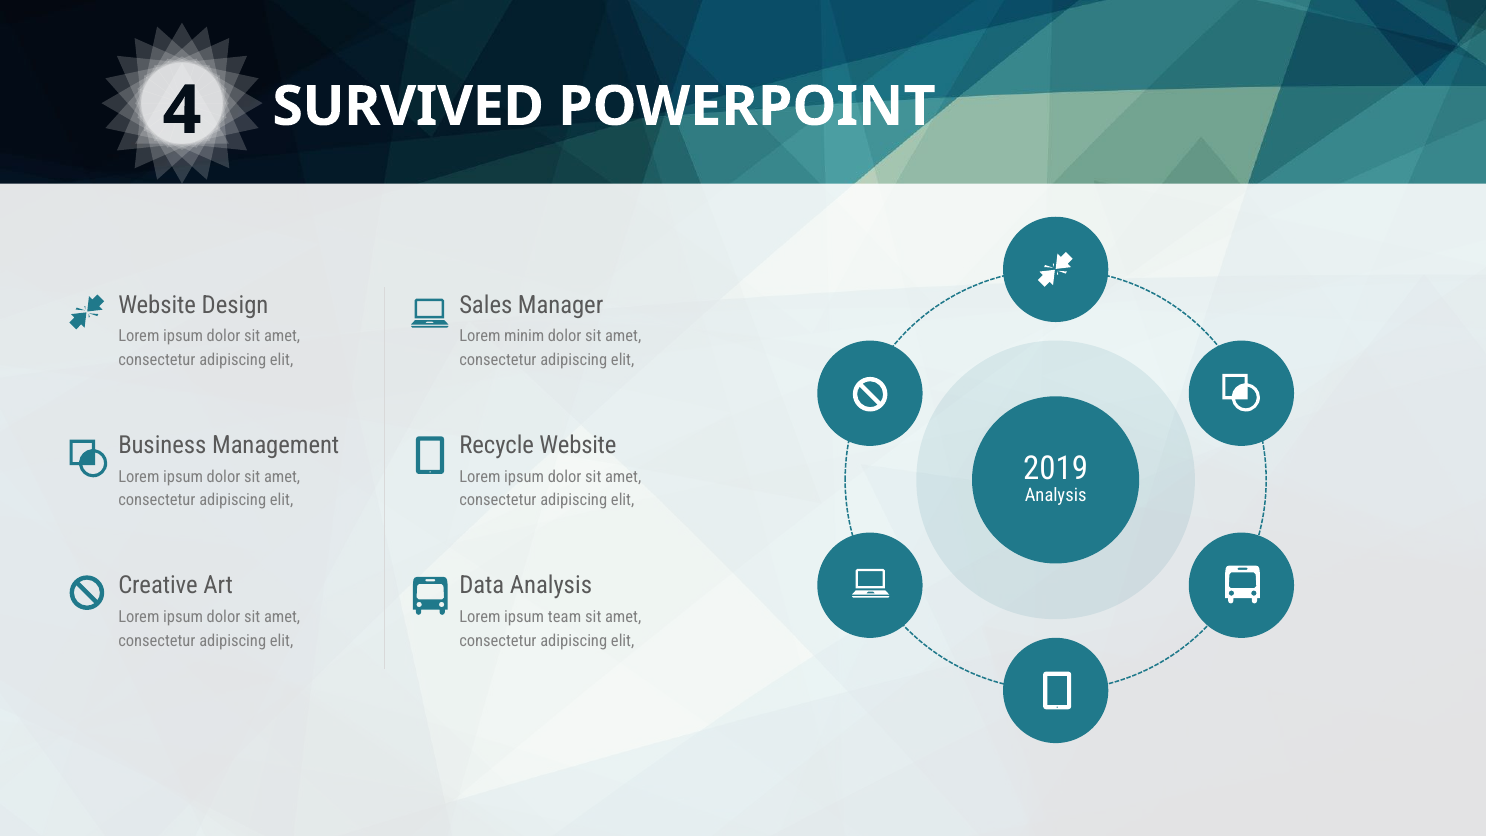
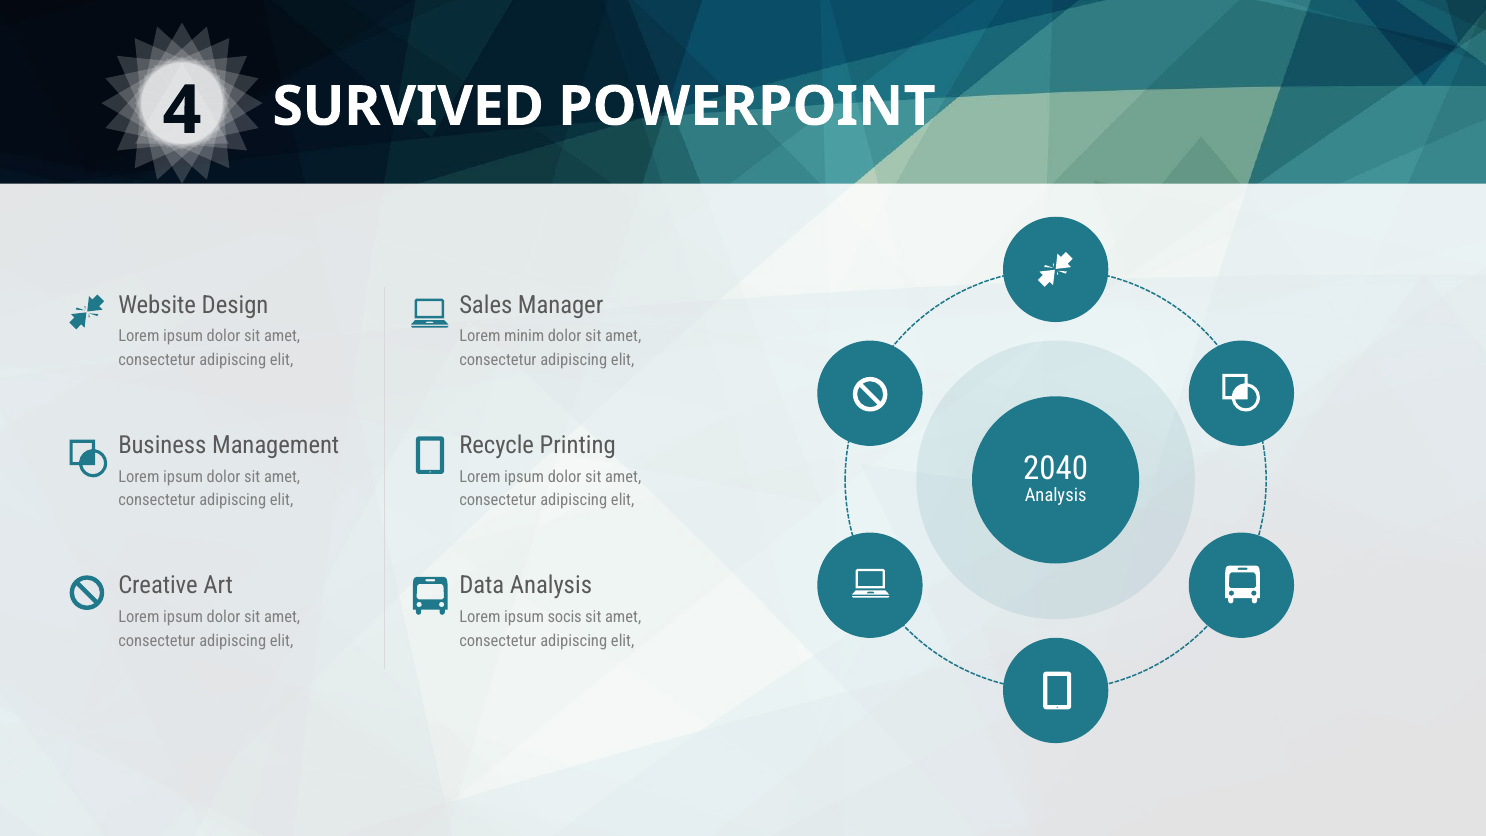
Recycle Website: Website -> Printing
2019: 2019 -> 2040
team: team -> socis
